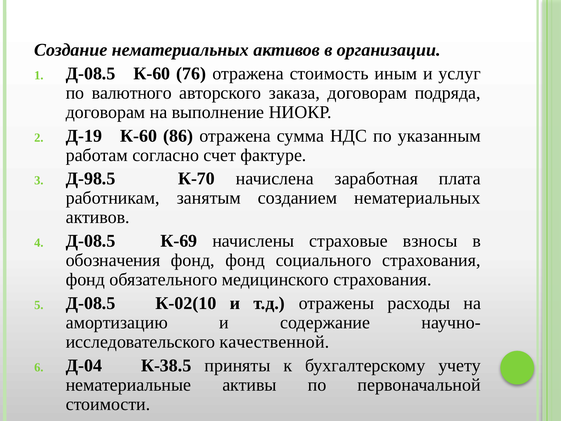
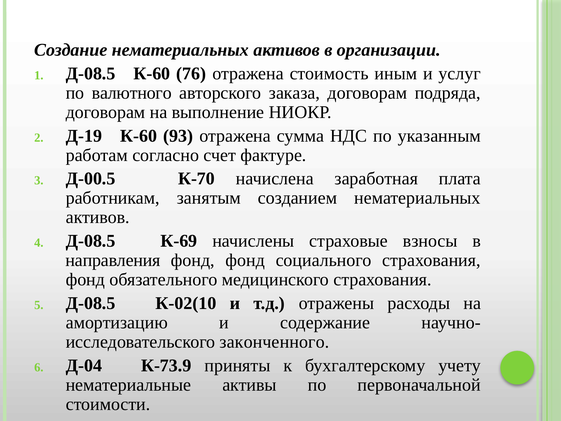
86: 86 -> 93
Д-98.5: Д-98.5 -> Д-00.5
обозначения: обозначения -> направления
качественной: качественной -> законченного
К-38.5: К-38.5 -> К-73.9
